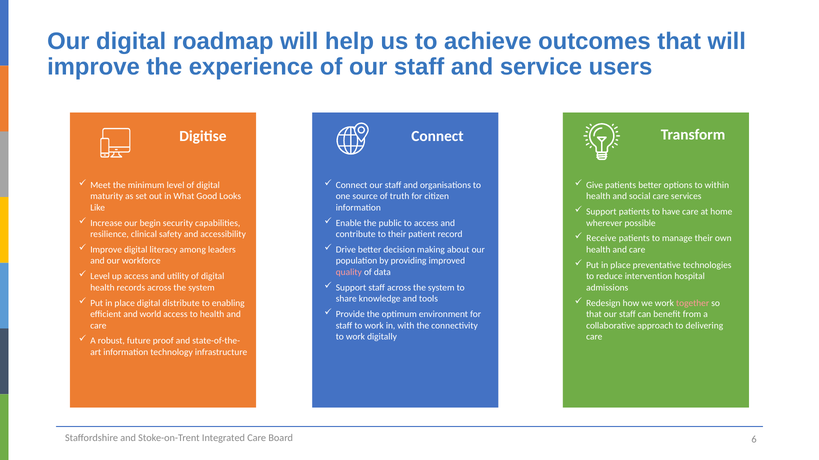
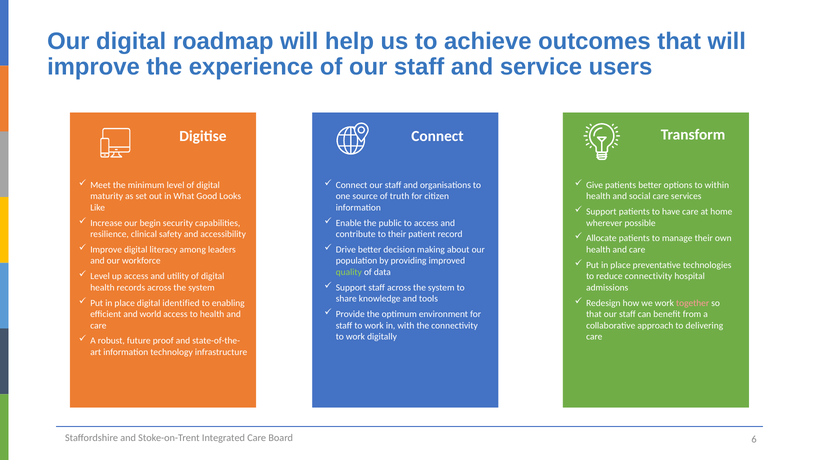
Receive: Receive -> Allocate
quality colour: pink -> light green
reduce intervention: intervention -> connectivity
distribute: distribute -> identified
